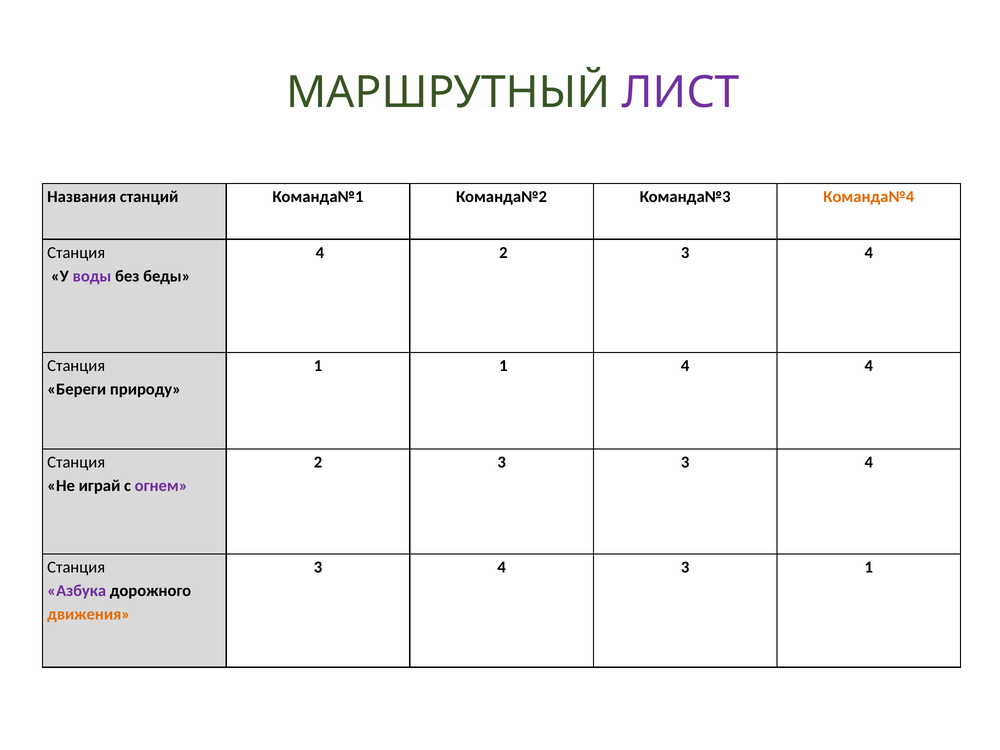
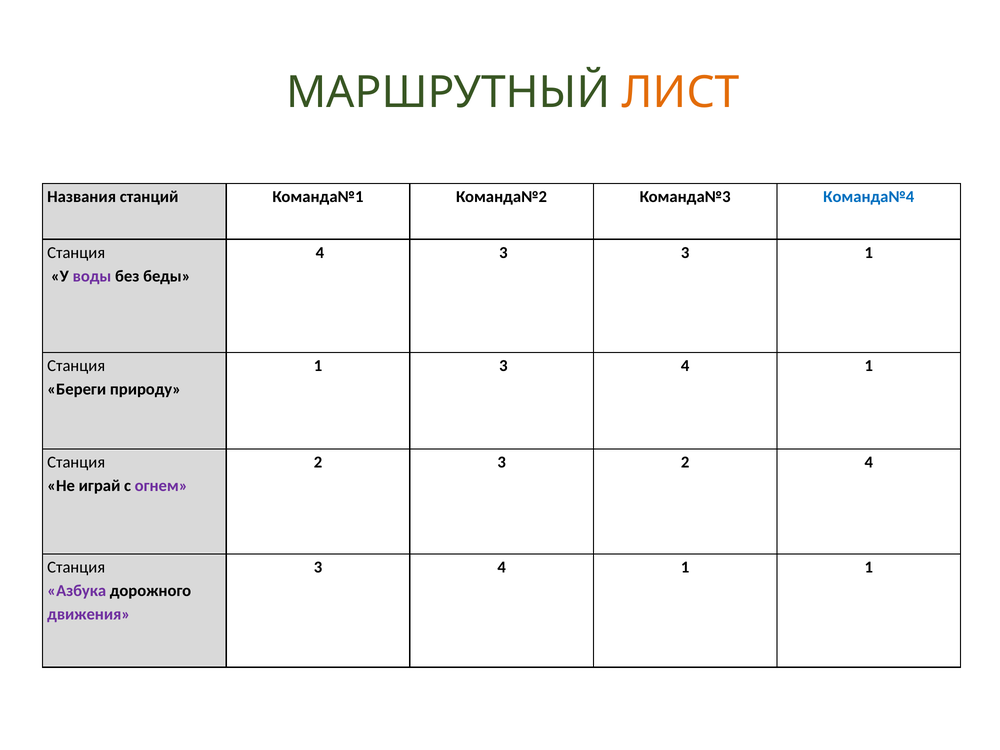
ЛИСТ colour: purple -> orange
Команда№4 colour: orange -> blue
4 2: 2 -> 3
4 at (869, 253): 4 -> 1
1 1: 1 -> 3
4 at (869, 366): 4 -> 1
3 3: 3 -> 2
3 at (685, 567): 3 -> 1
движения colour: orange -> purple
